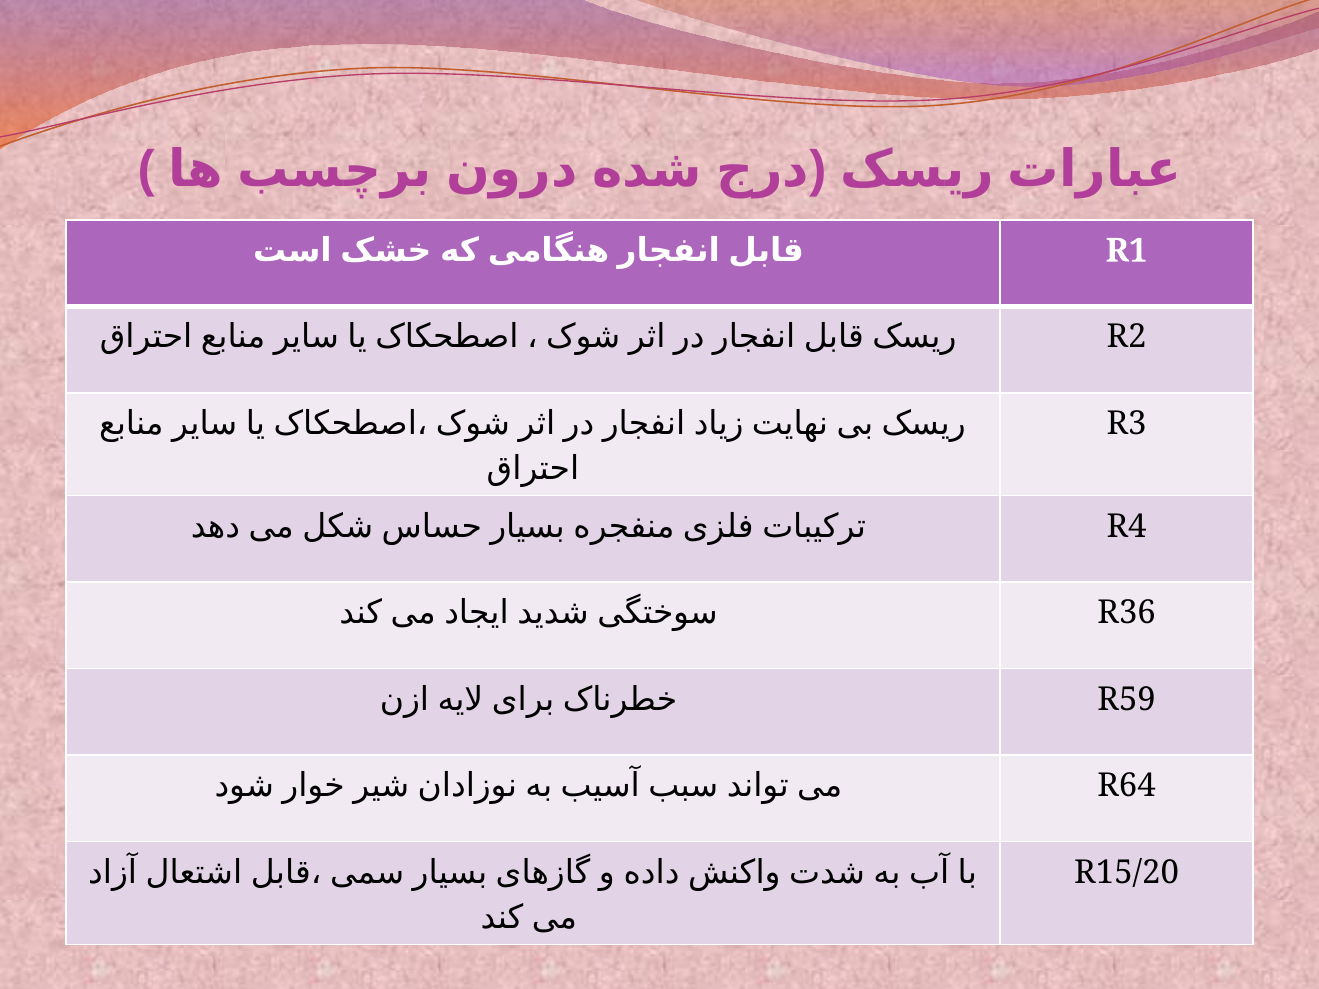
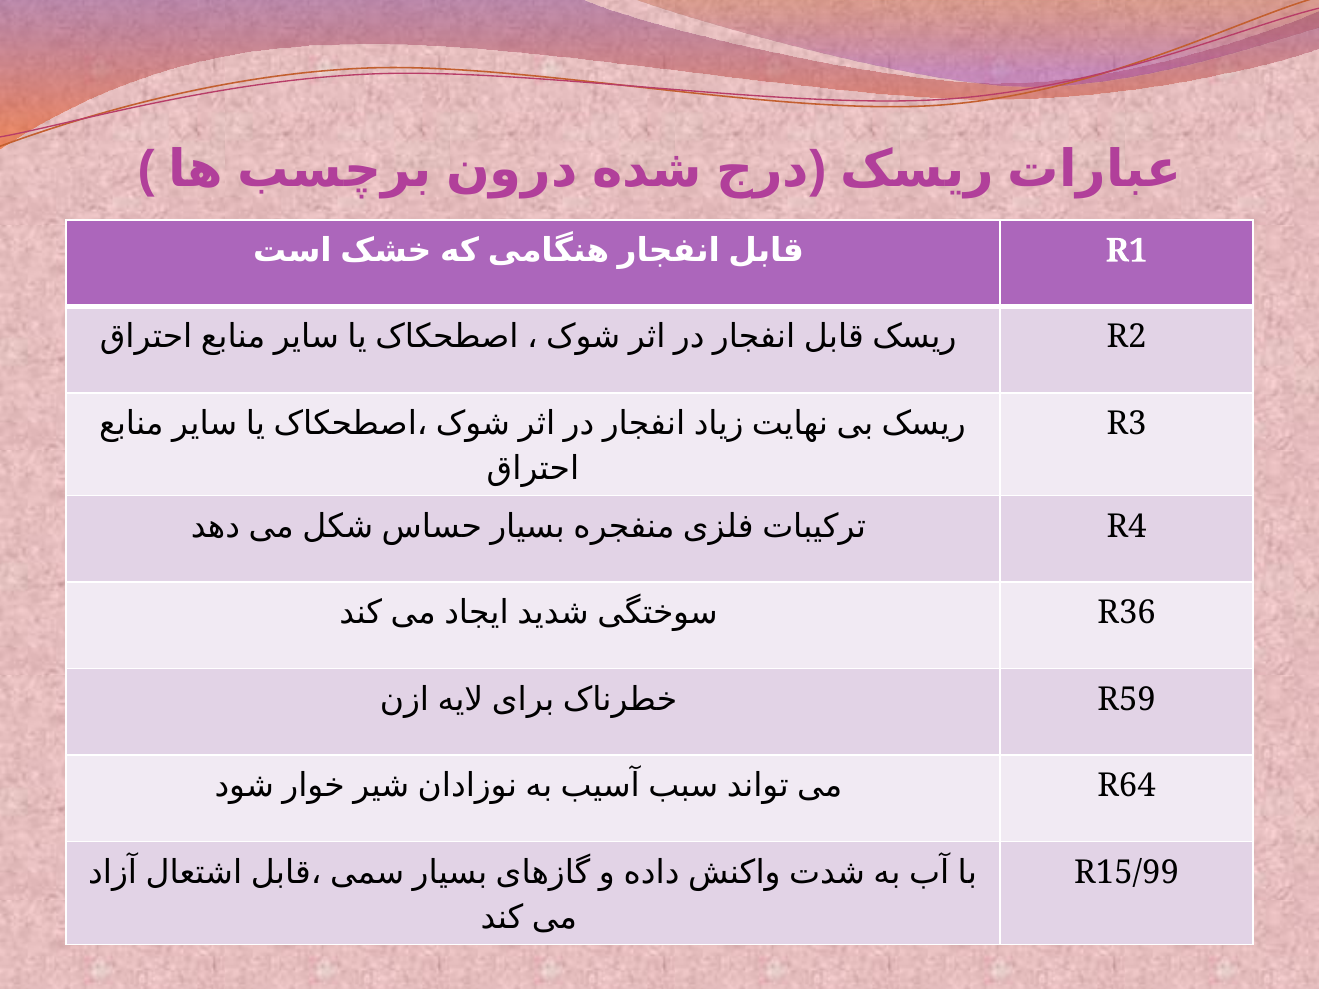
R15/20: R15/20 -> R15/99
